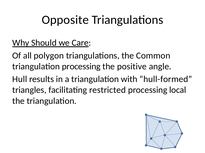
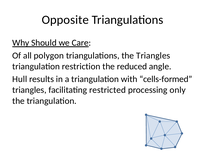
the Common: Common -> Triangles
triangulation processing: processing -> restriction
positive: positive -> reduced
hull-formed: hull-formed -> cells-formed
local: local -> only
